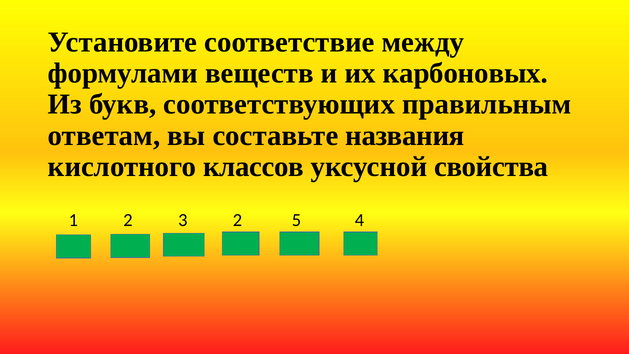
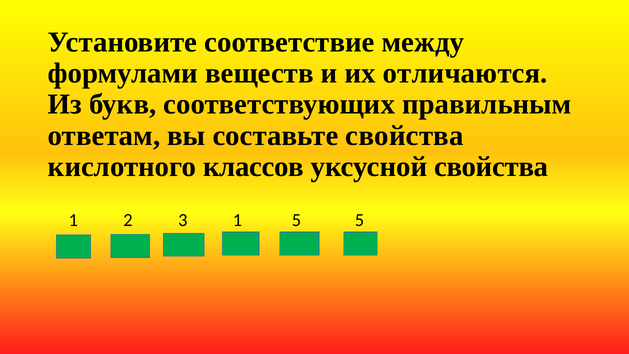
карбоновых: карбоновых -> отличаются
составьте названия: названия -> свойства
3 2: 2 -> 1
5 4: 4 -> 5
